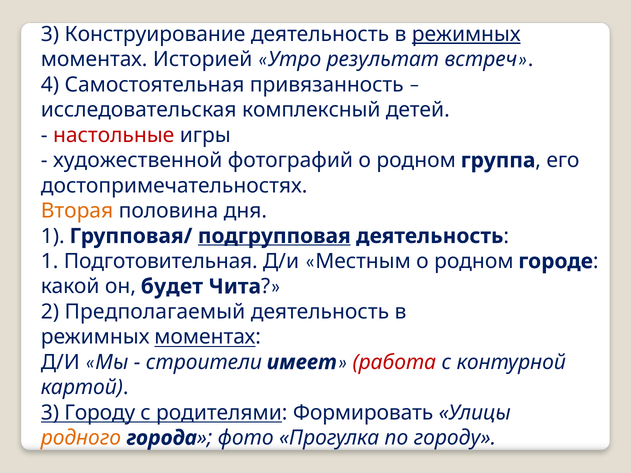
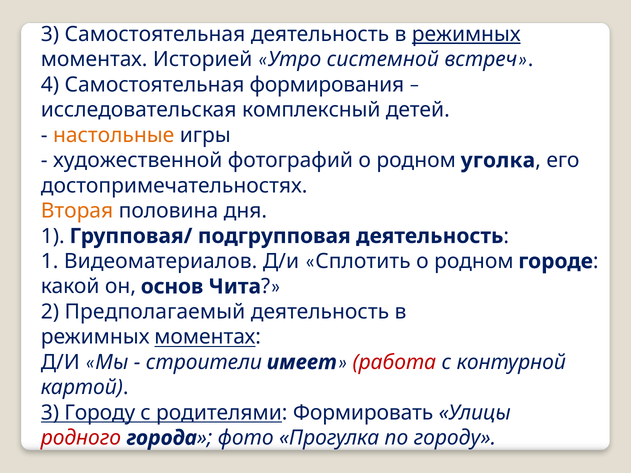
3 Конструирование: Конструирование -> Самостоятельная
результат: результат -> системной
привязанность: привязанность -> формирования
настольные colour: red -> orange
группа: группа -> уголка
подгрупповая underline: present -> none
Подготовительная: Подготовительная -> Видеоматериалов
Местным: Местным -> Сплотить
будет: будет -> основ
родного colour: orange -> red
